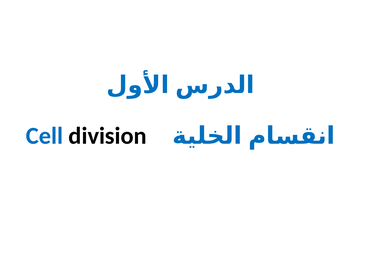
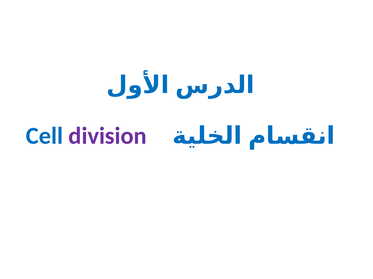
division colour: black -> purple
